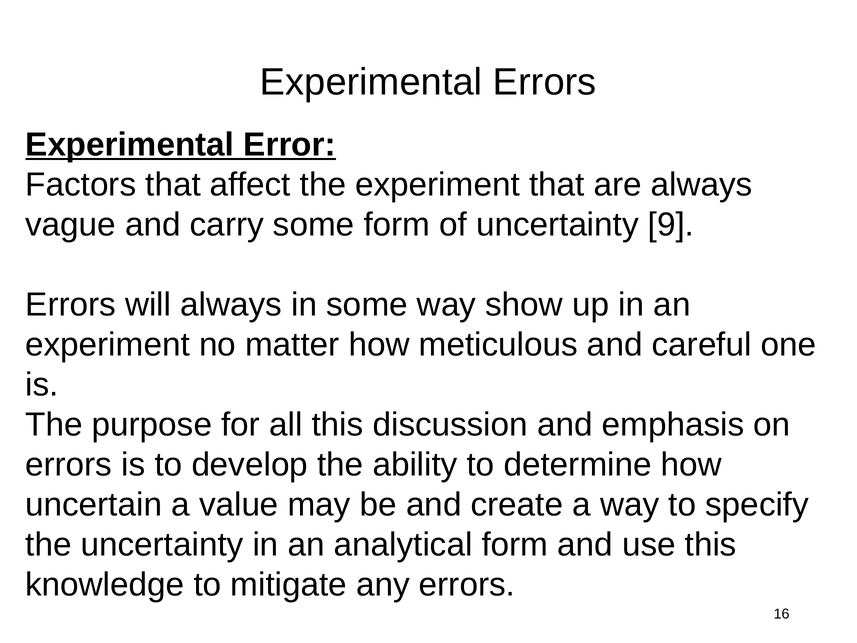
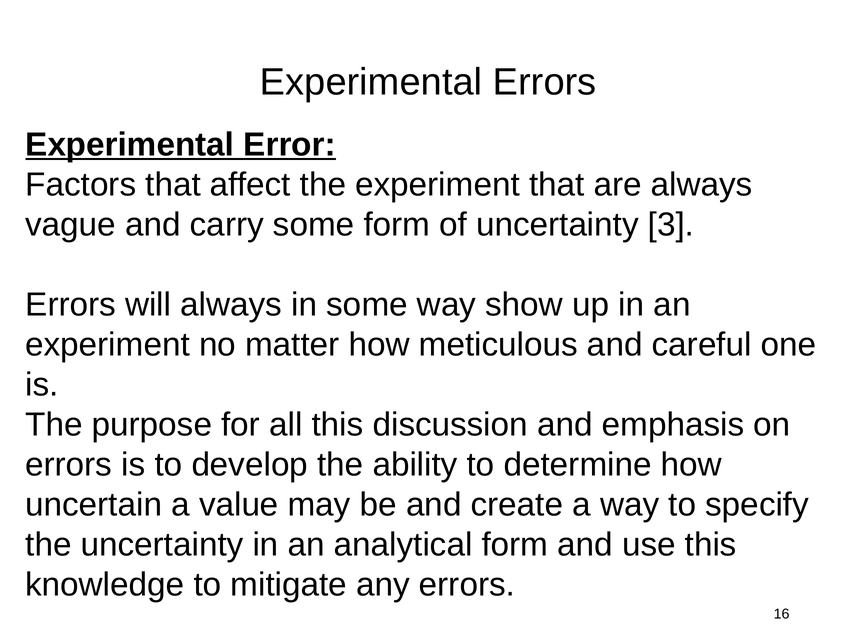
9: 9 -> 3
